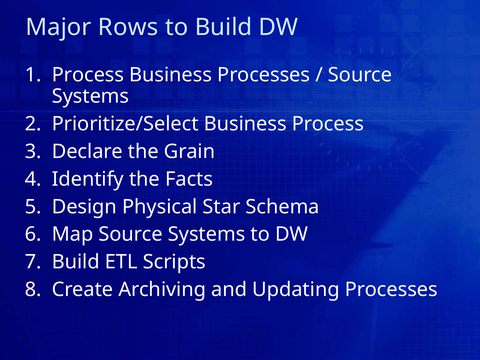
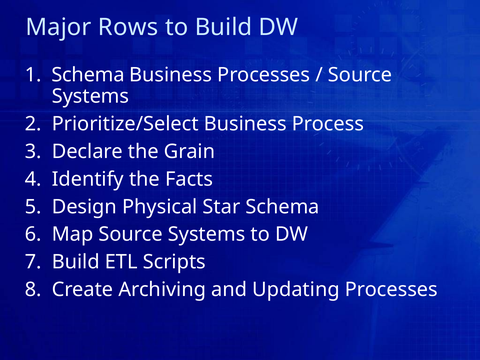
Process at (88, 75): Process -> Schema
